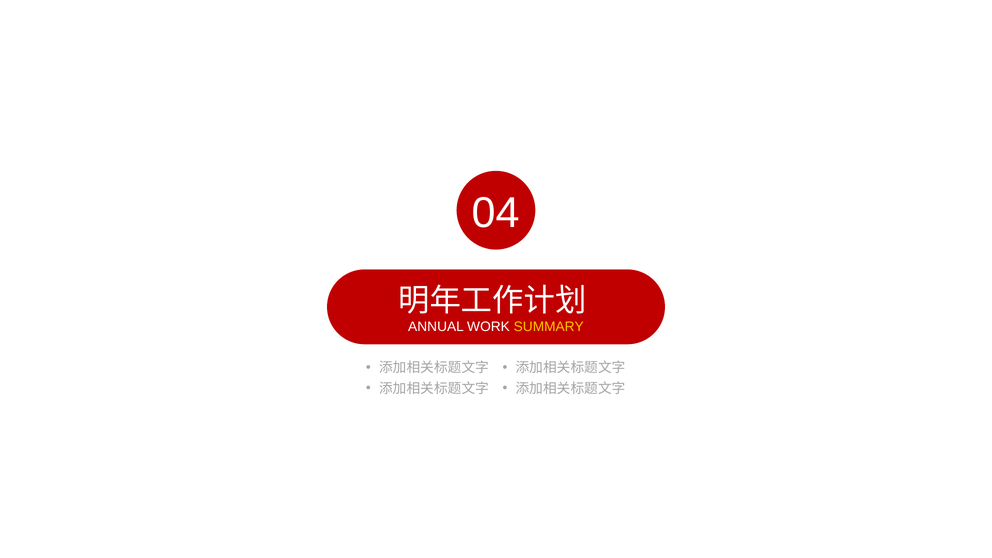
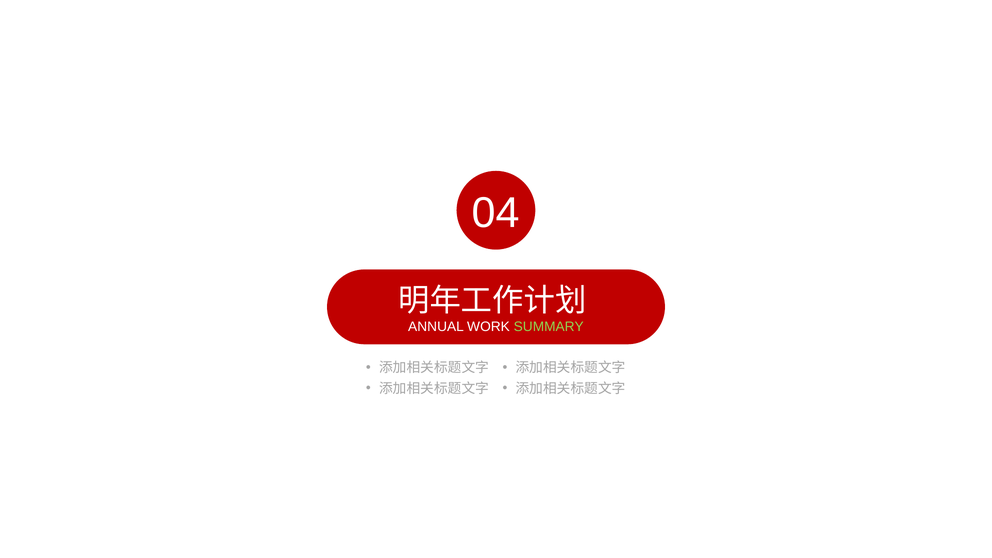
SUMMARY colour: yellow -> light green
